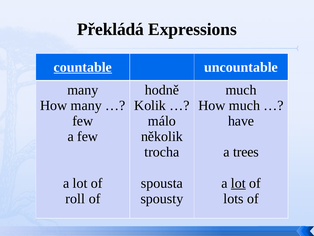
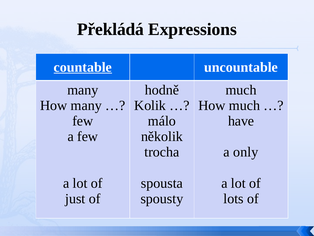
trees: trees -> only
lot at (238, 183) underline: present -> none
roll: roll -> just
